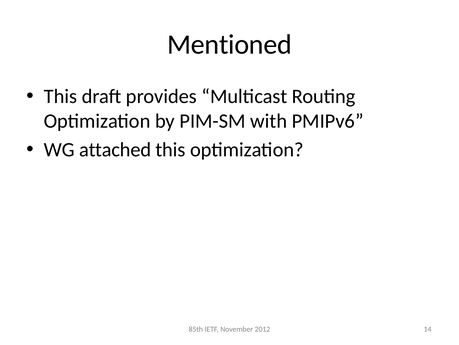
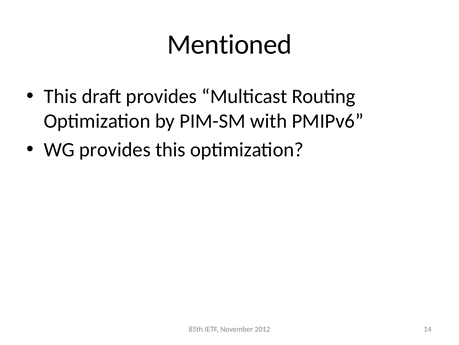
WG attached: attached -> provides
